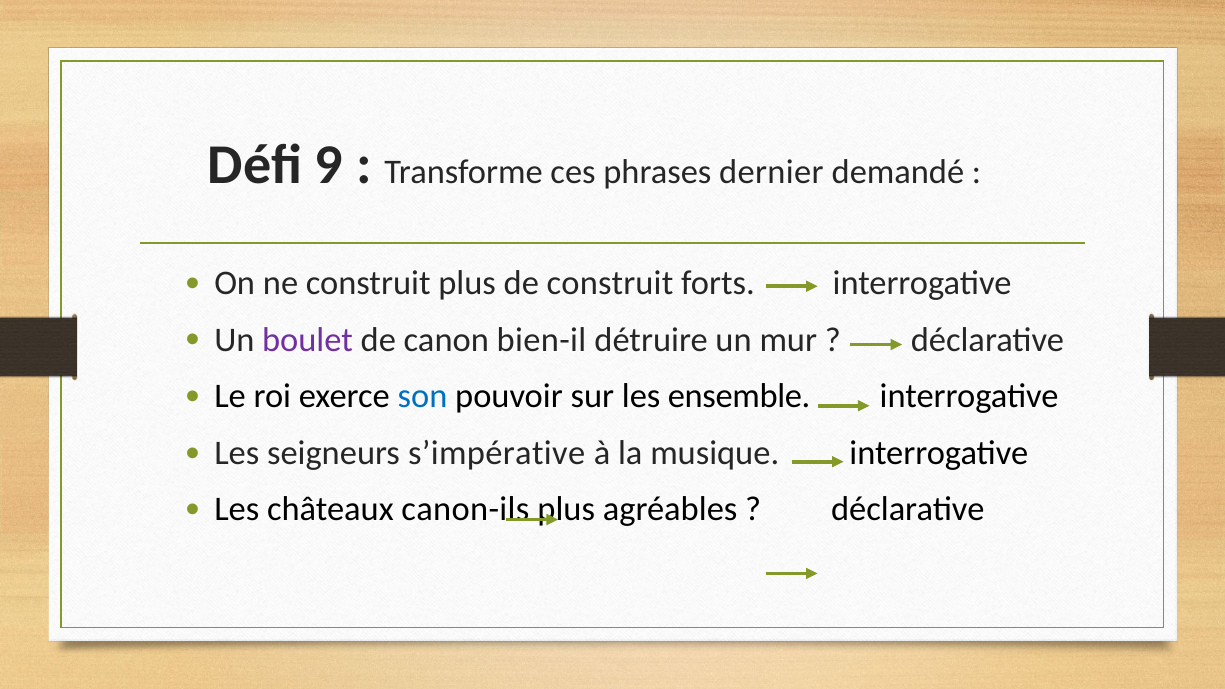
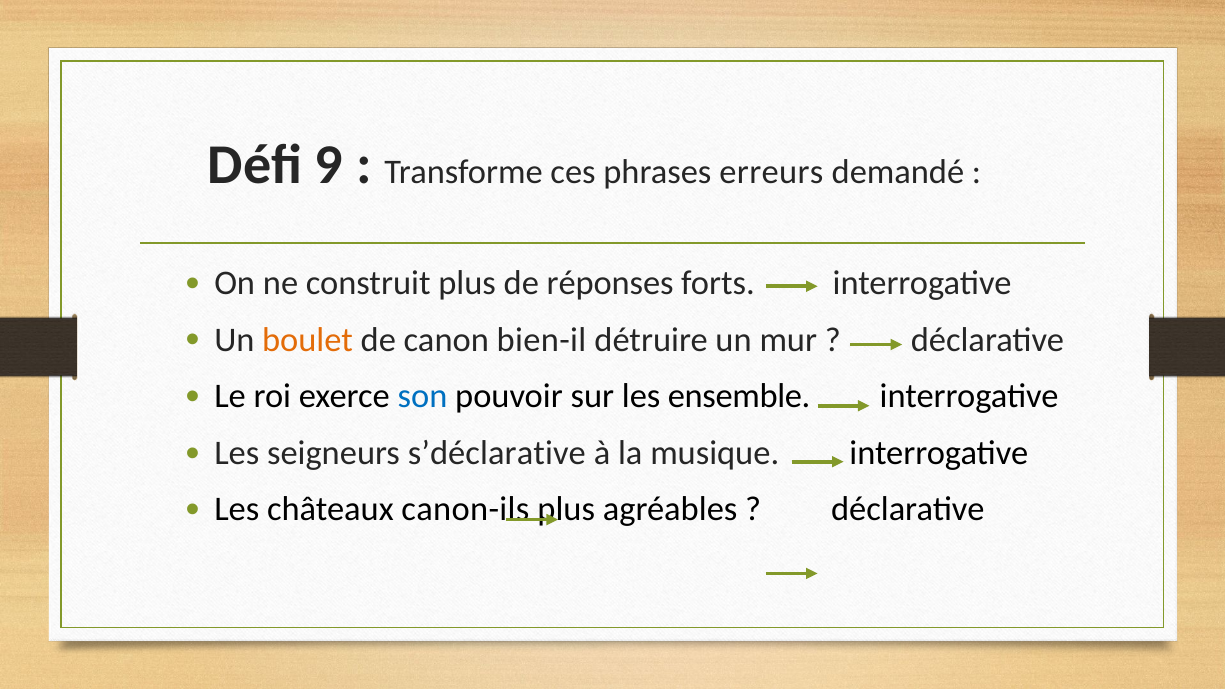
dernier: dernier -> erreurs
de construit: construit -> réponses
boulet colour: purple -> orange
s’impérative: s’impérative -> s’déclarative
